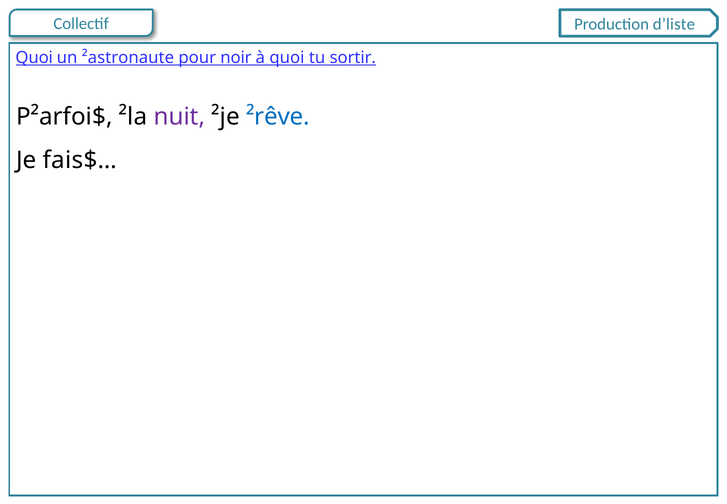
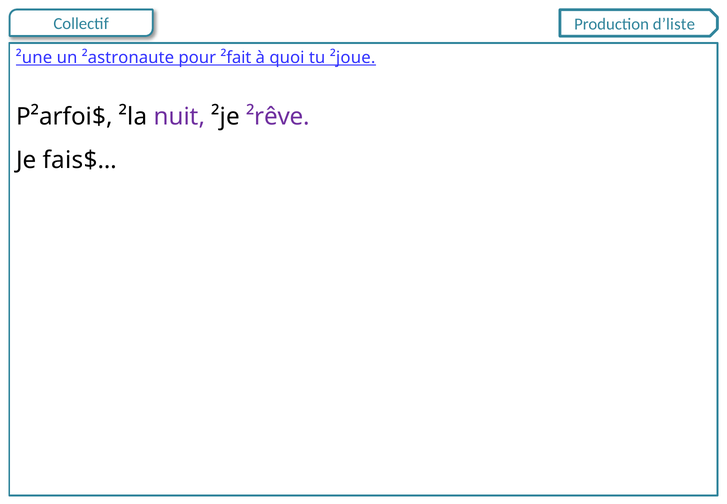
Quoi at (34, 57): Quoi -> ²une
noir: noir -> ²fait
sortir: sortir -> ²joue
²rêve colour: blue -> purple
